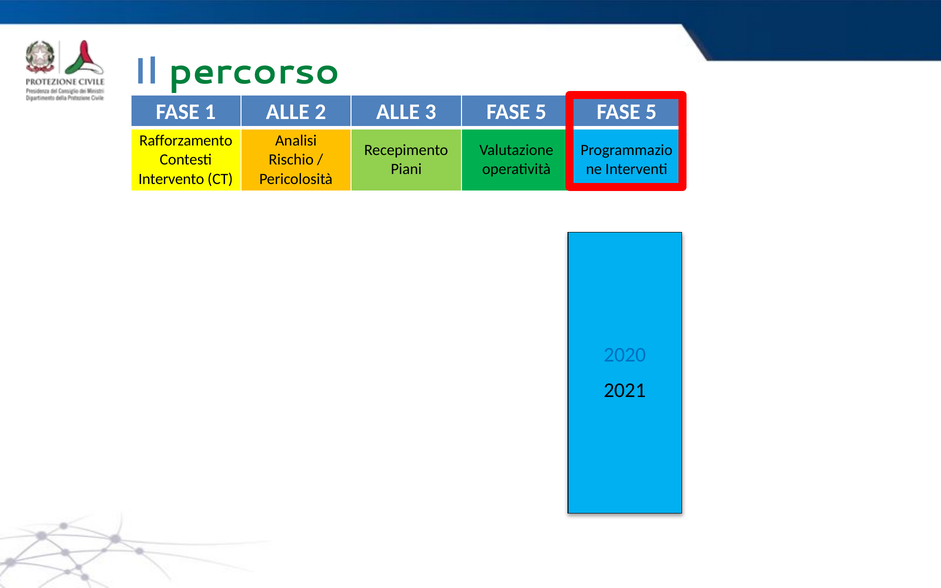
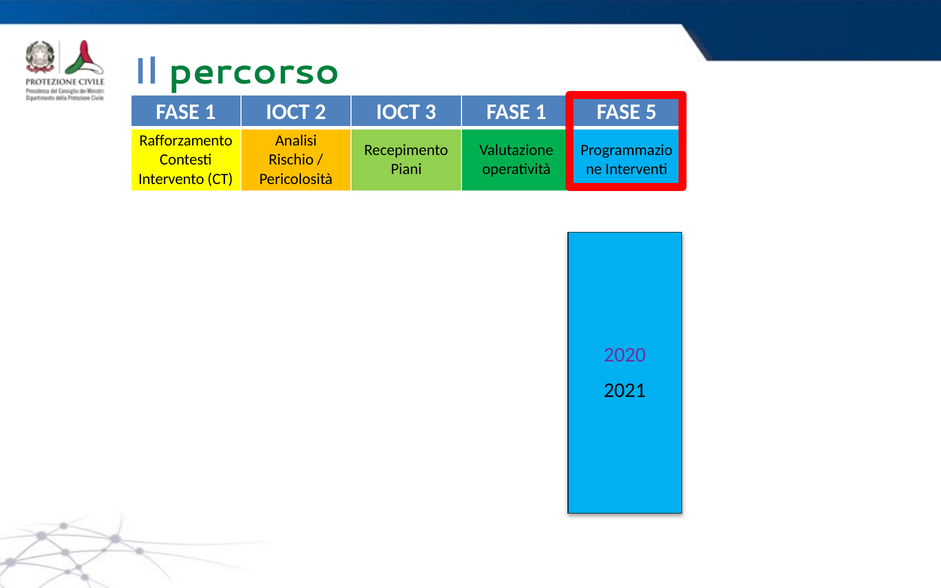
1 ALLE: ALLE -> IOCT
2 ALLE: ALLE -> IOCT
3 FASE 5: 5 -> 1
2020 colour: blue -> purple
